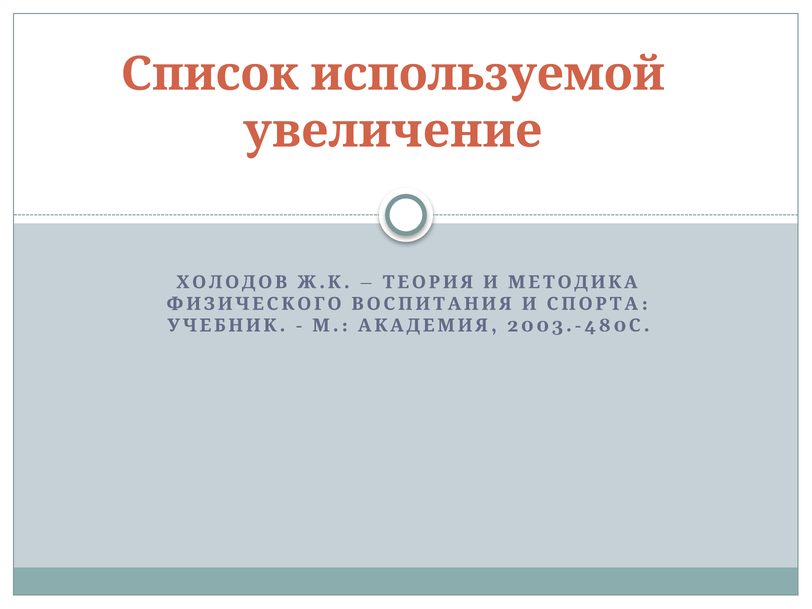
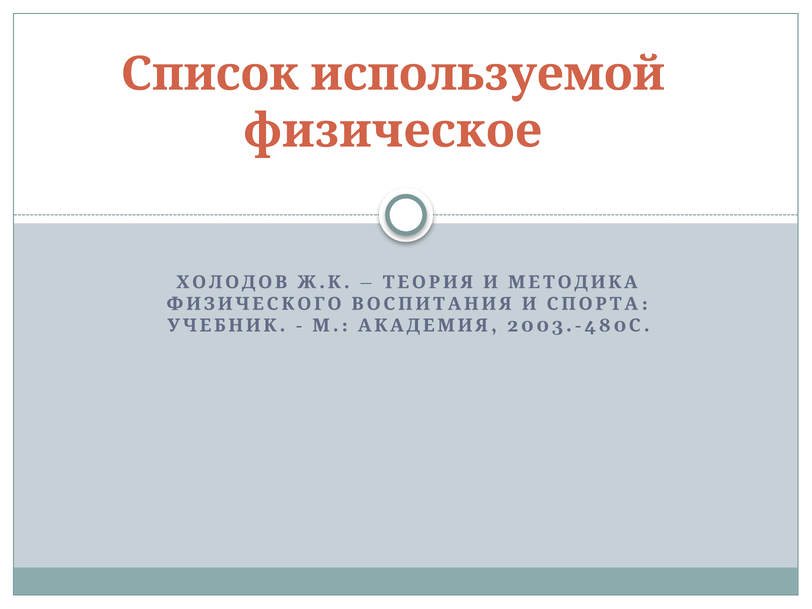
увеличение: увеличение -> физическое
